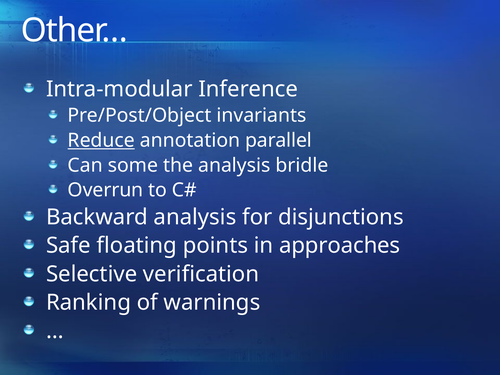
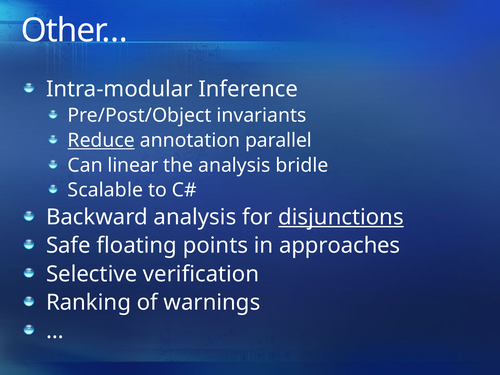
some: some -> linear
Overrun: Overrun -> Scalable
disjunctions underline: none -> present
